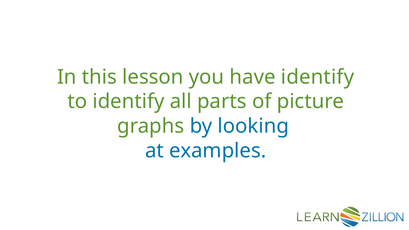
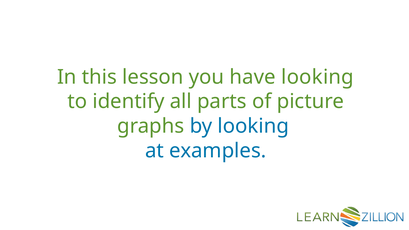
have identify: identify -> looking
